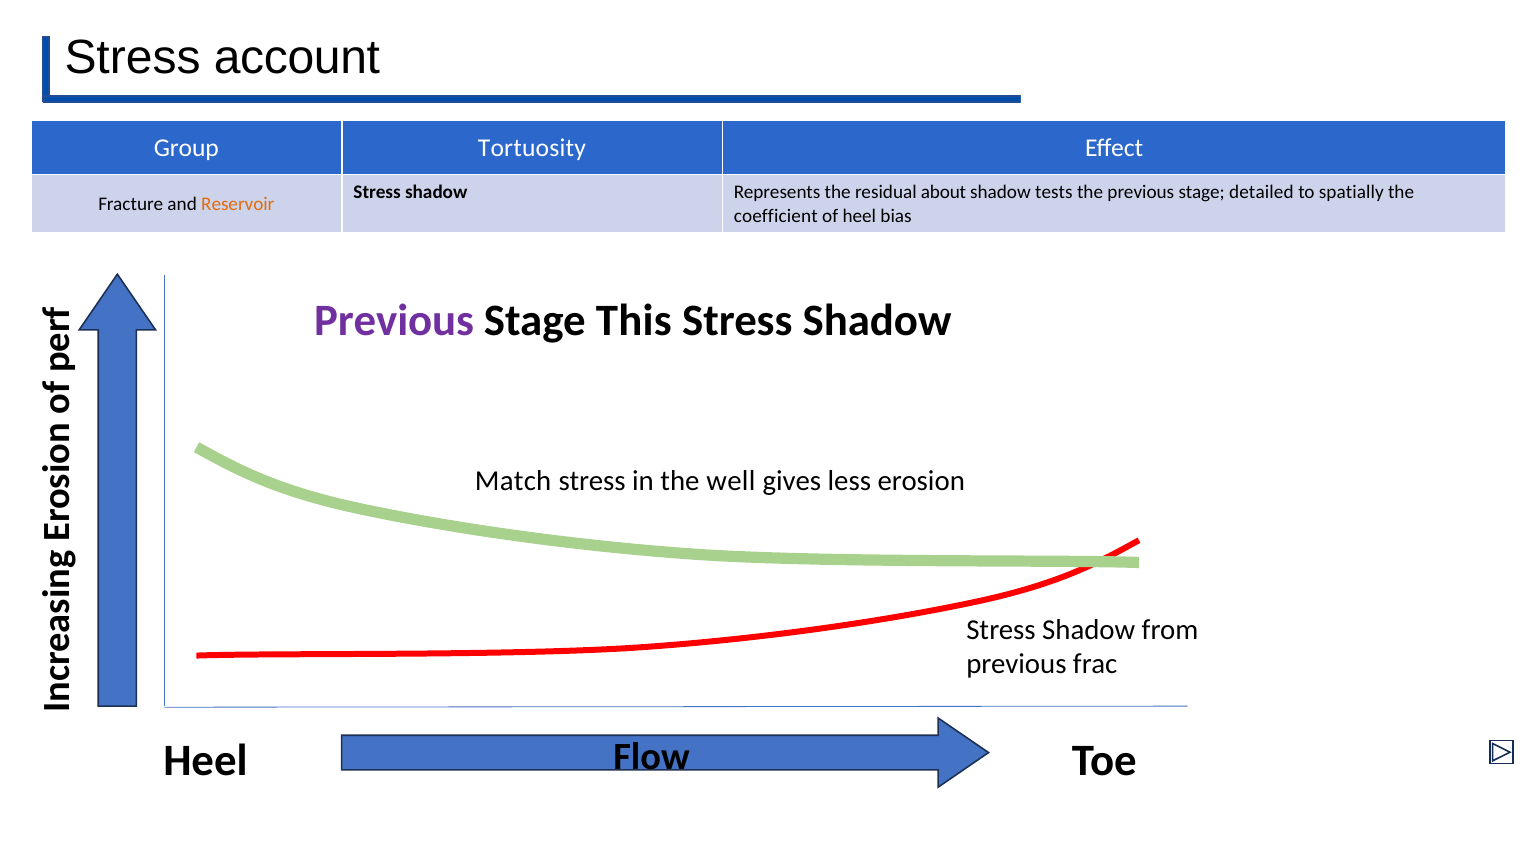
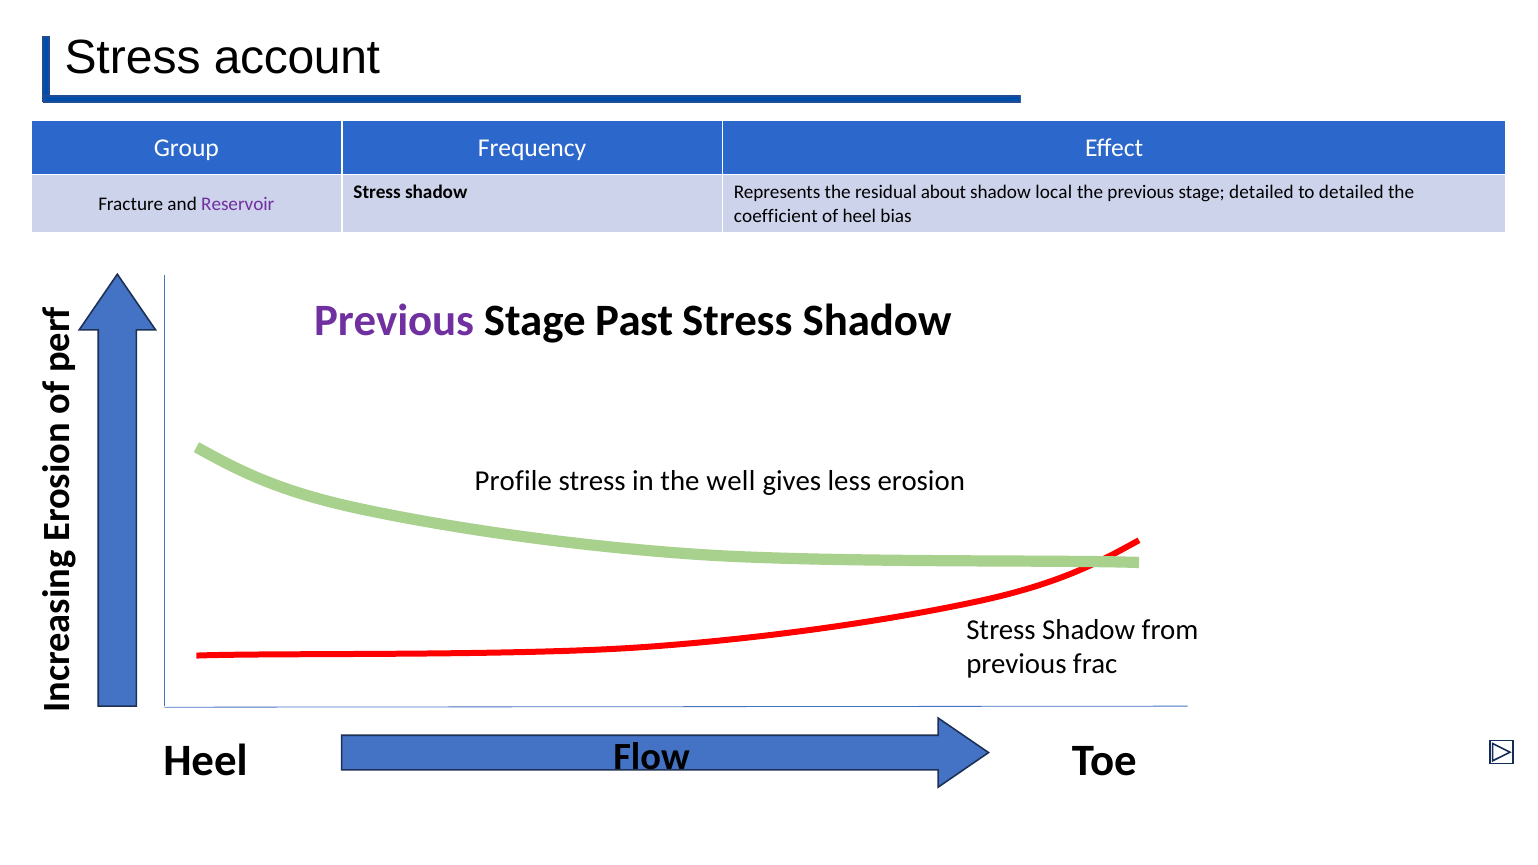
Tortuosity: Tortuosity -> Frequency
tests: tests -> local
to spatially: spatially -> detailed
Reservoir colour: orange -> purple
This: This -> Past
Match: Match -> Profile
